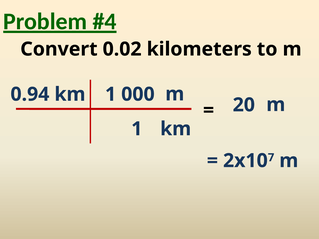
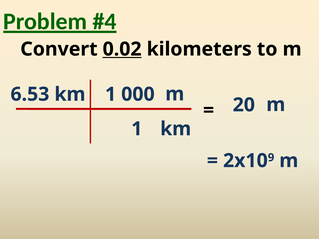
0.02 underline: none -> present
0.94: 0.94 -> 6.53
7: 7 -> 9
